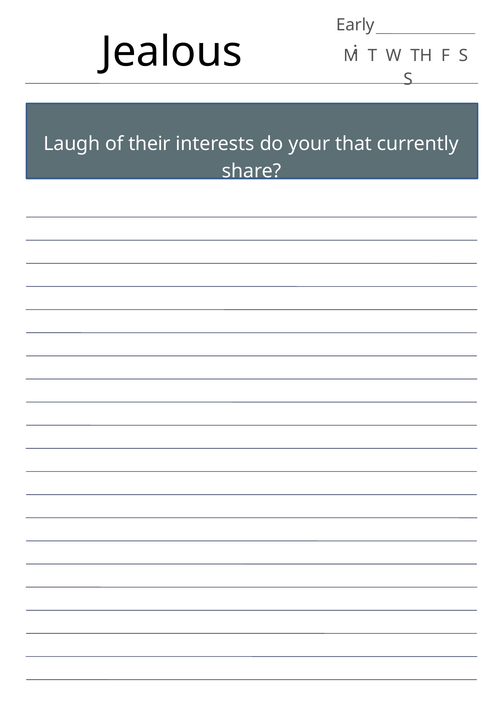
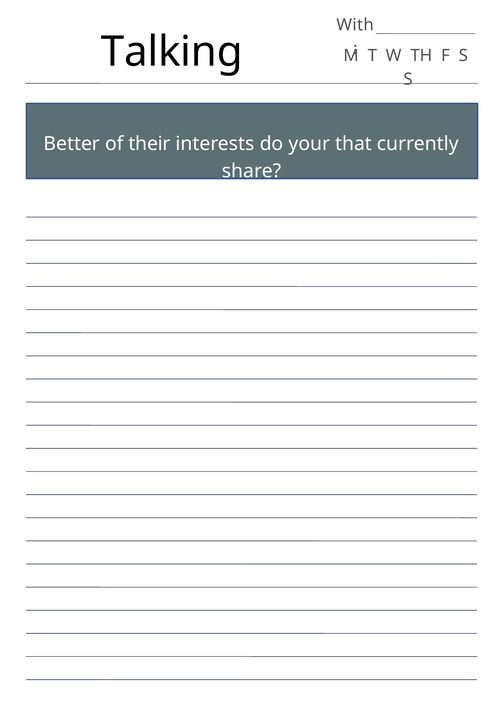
Early: Early -> With
Jealous: Jealous -> Talking
Laugh: Laugh -> Better
